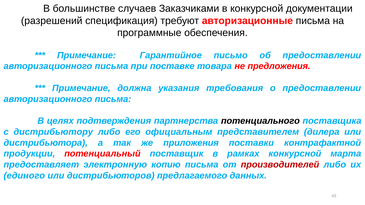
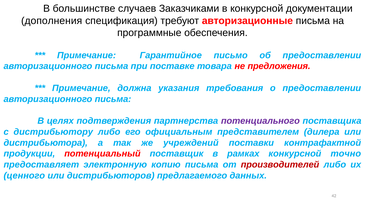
разрешений: разрешений -> дополнения
потенциального colour: black -> purple
приложения: приложения -> учреждений
марта: марта -> точно
единого: единого -> ценного
